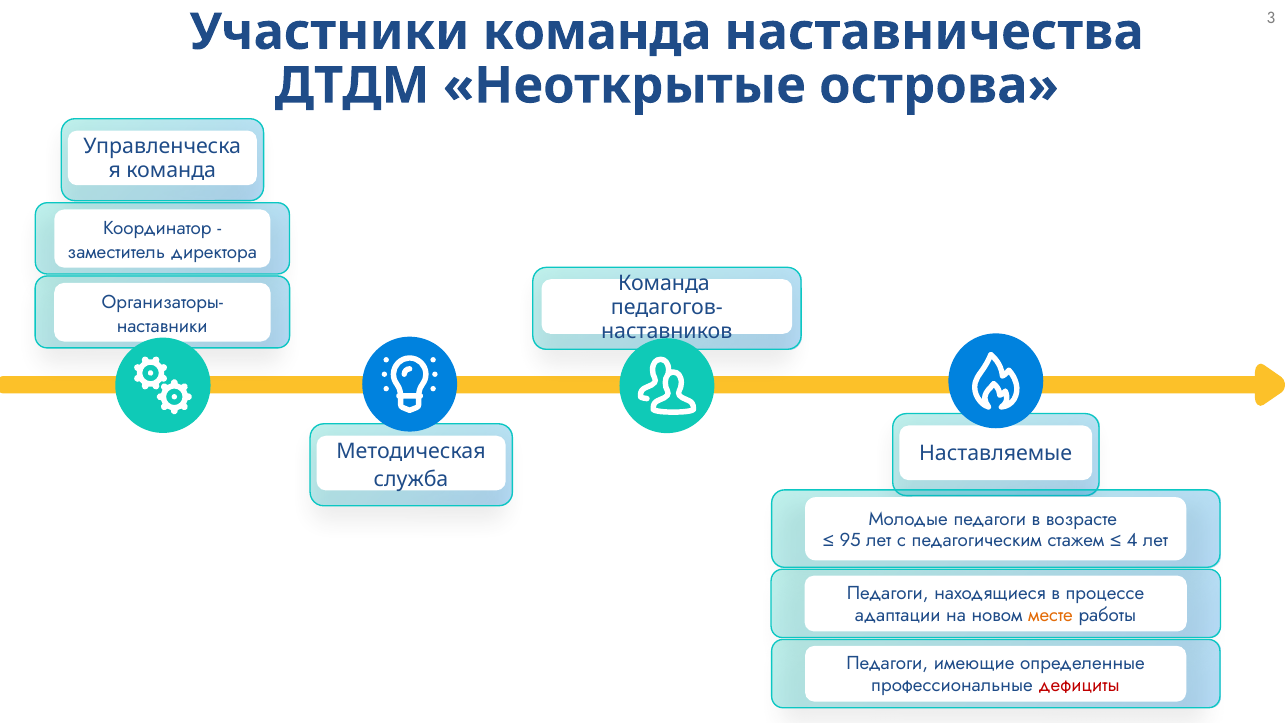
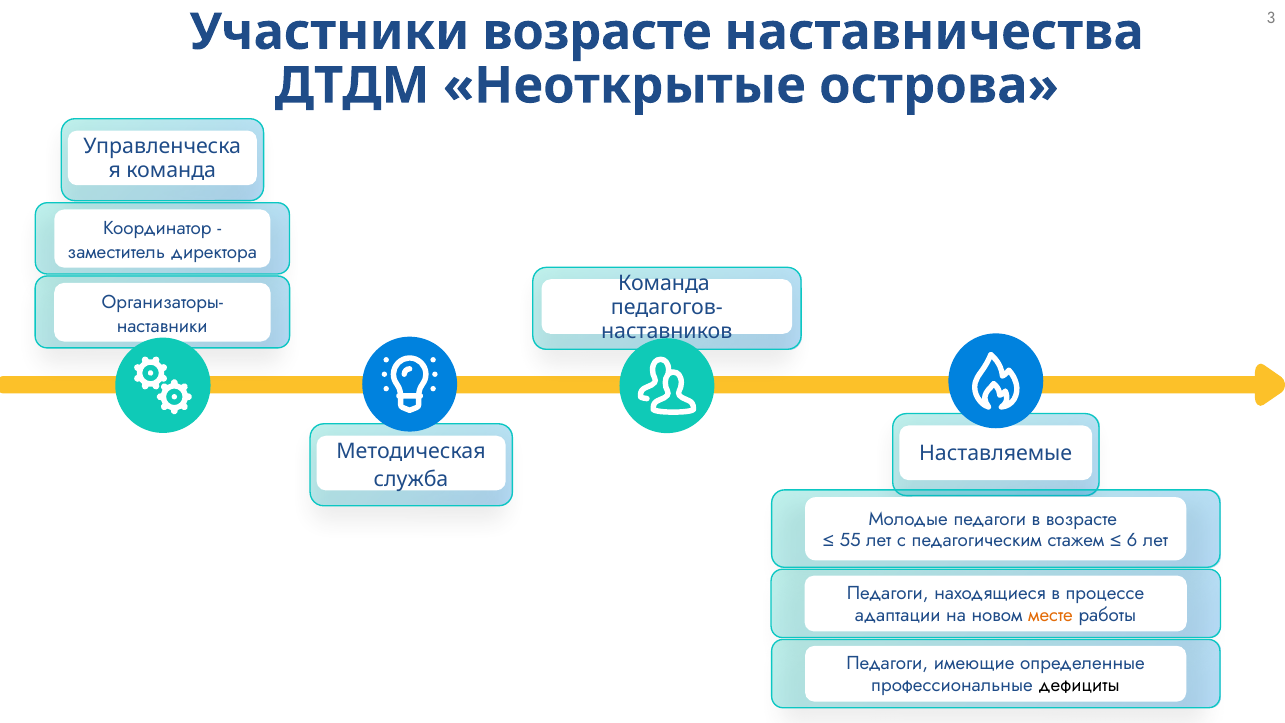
Участники команда: команда -> возрасте
95: 95 -> 55
4: 4 -> 6
дефициты colour: red -> black
